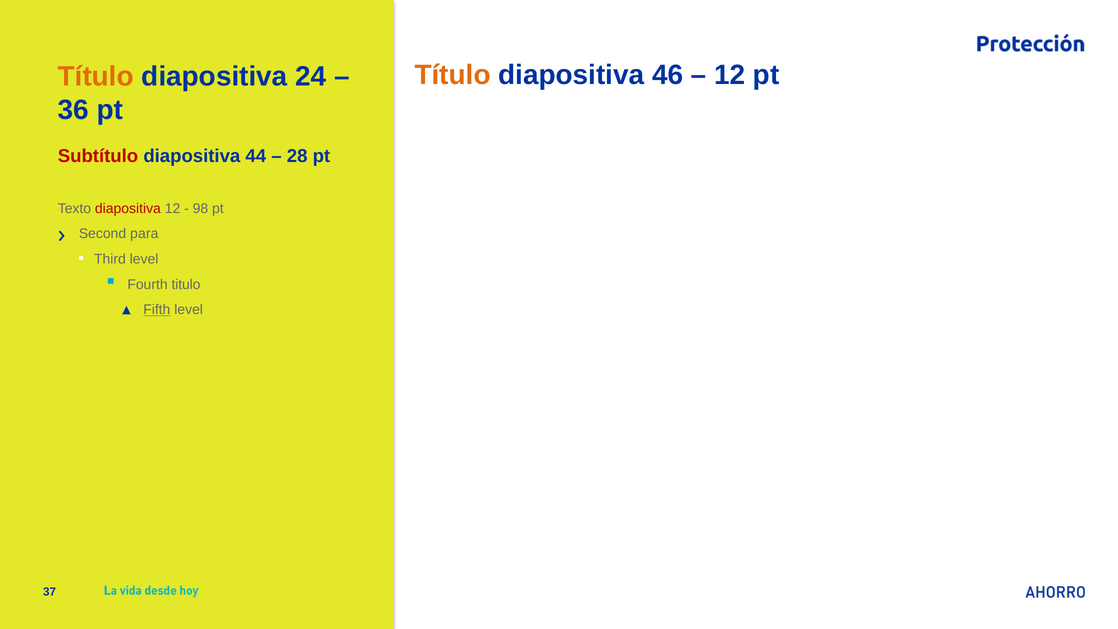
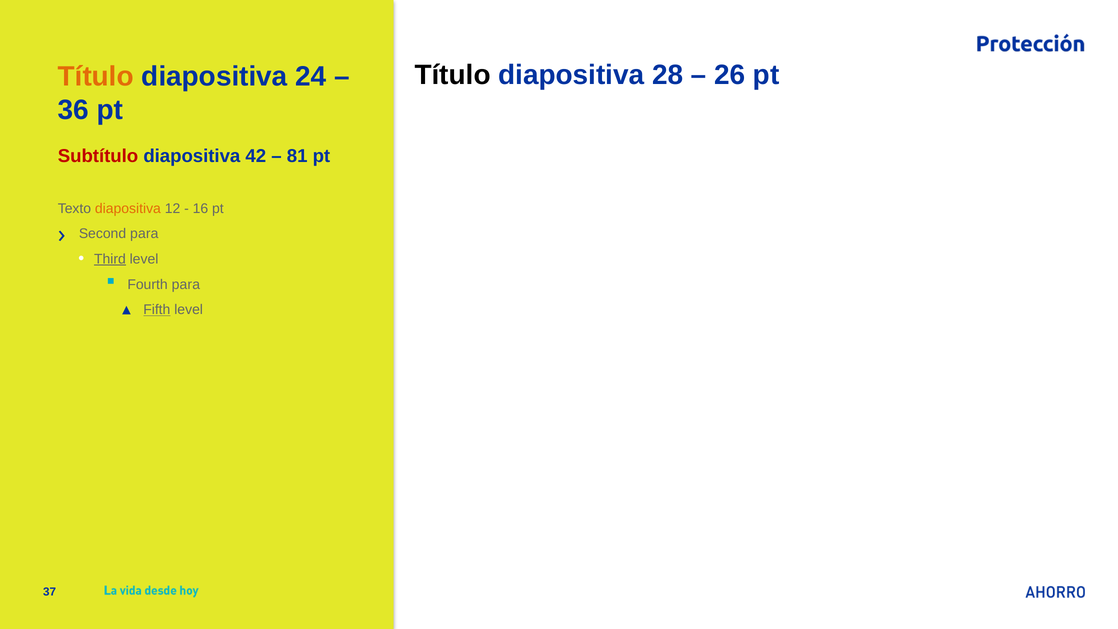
Título at (453, 75) colour: orange -> black
46: 46 -> 28
12 at (730, 75): 12 -> 26
44: 44 -> 42
28: 28 -> 81
diapositiva at (128, 209) colour: red -> orange
98: 98 -> 16
Third underline: none -> present
Fourth titulo: titulo -> para
